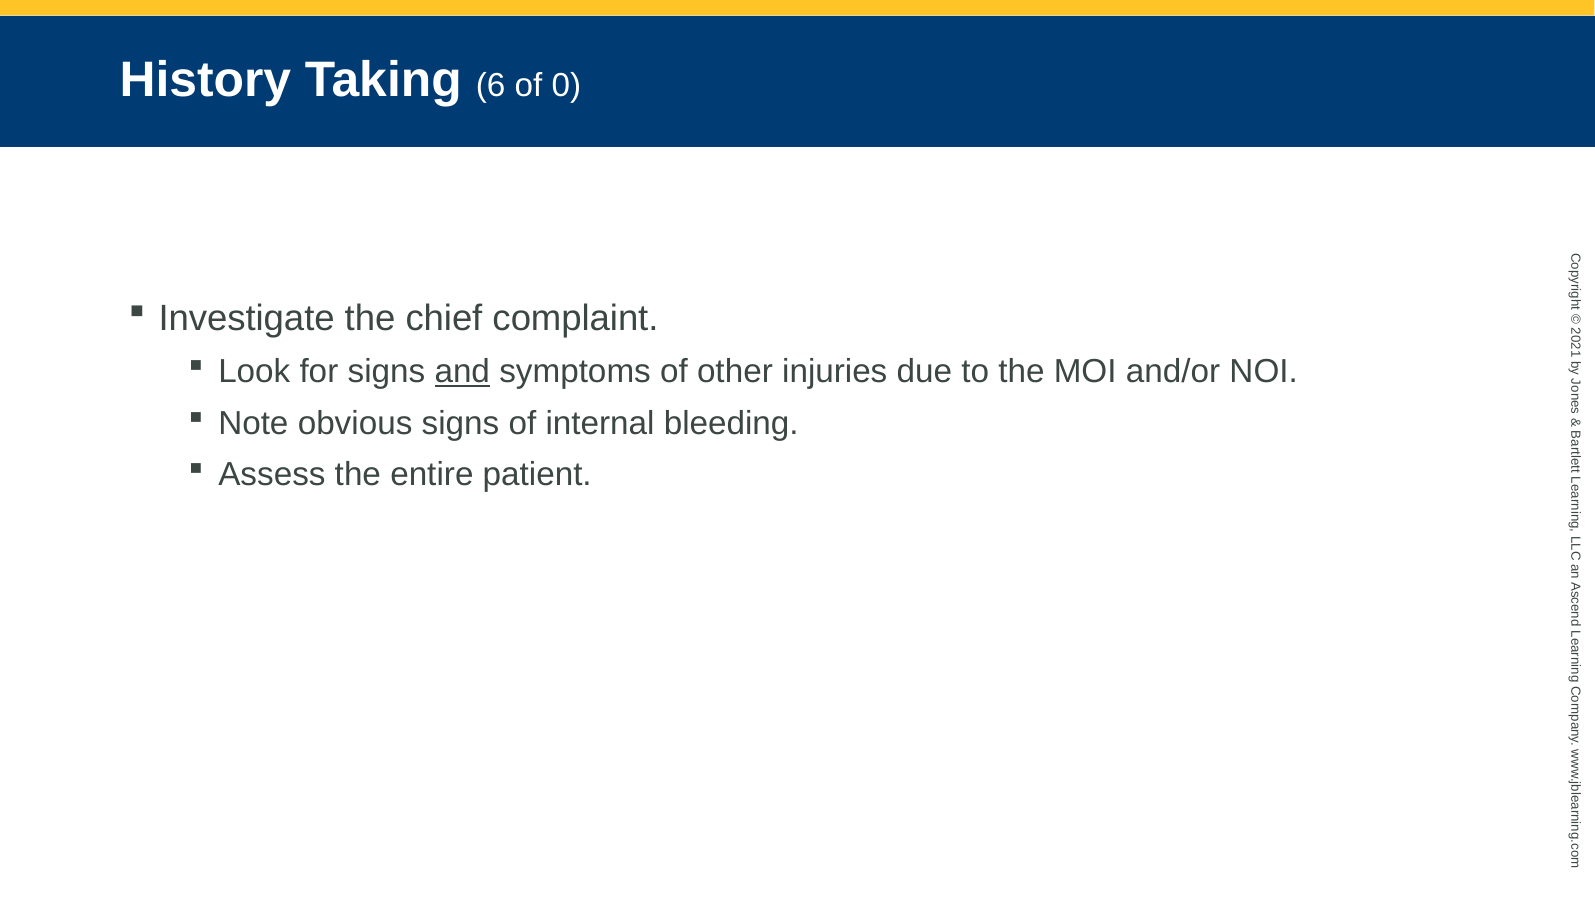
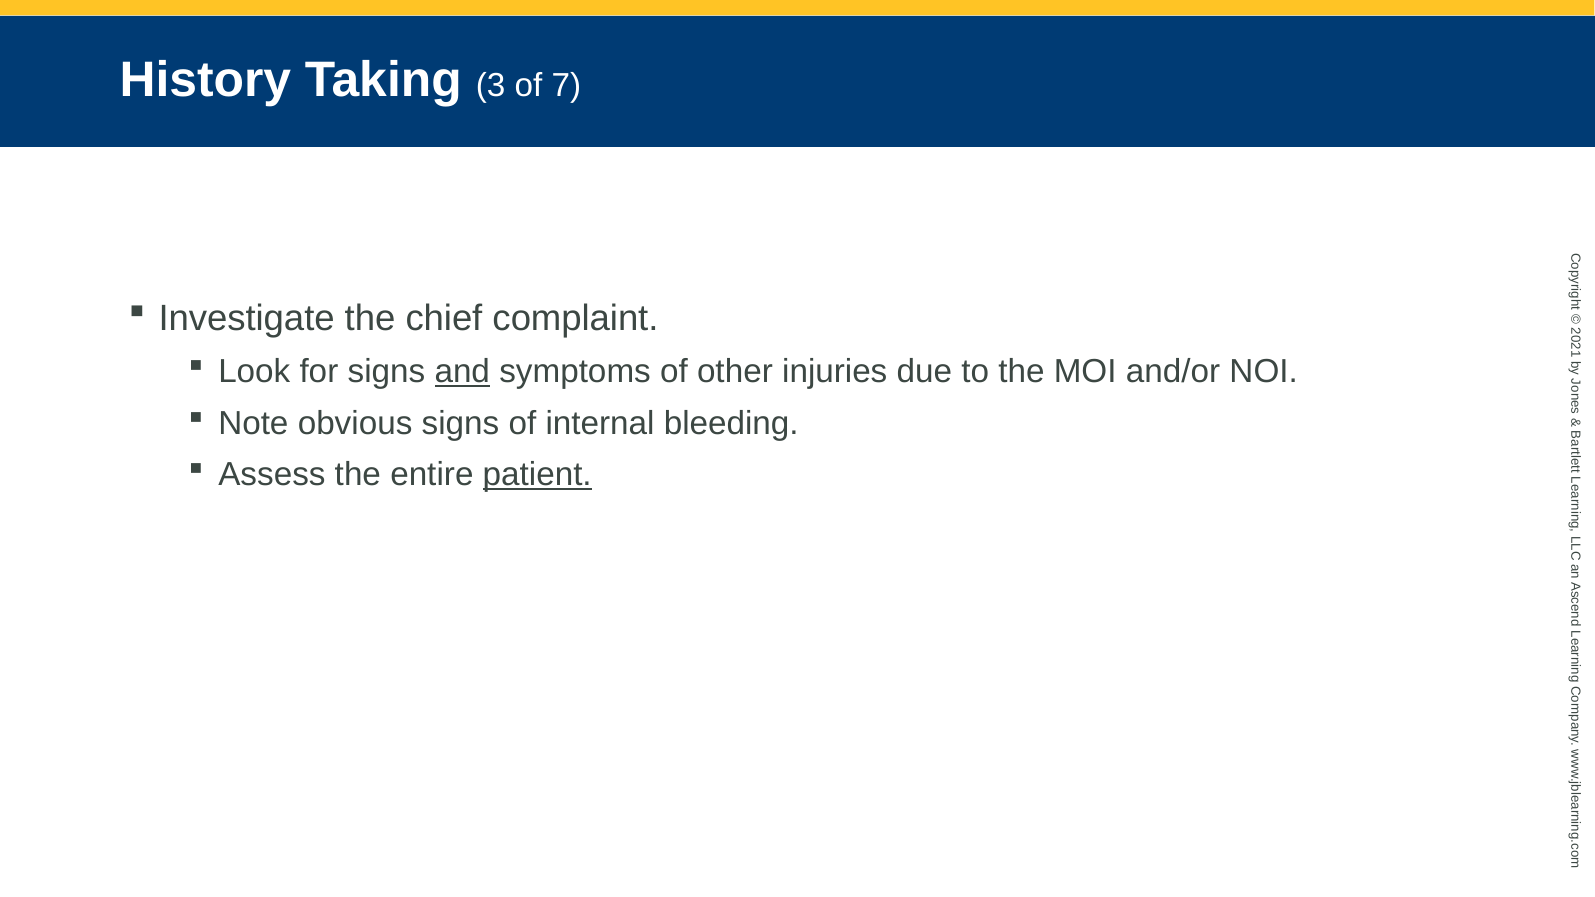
6: 6 -> 3
of 0: 0 -> 7
patient underline: none -> present
